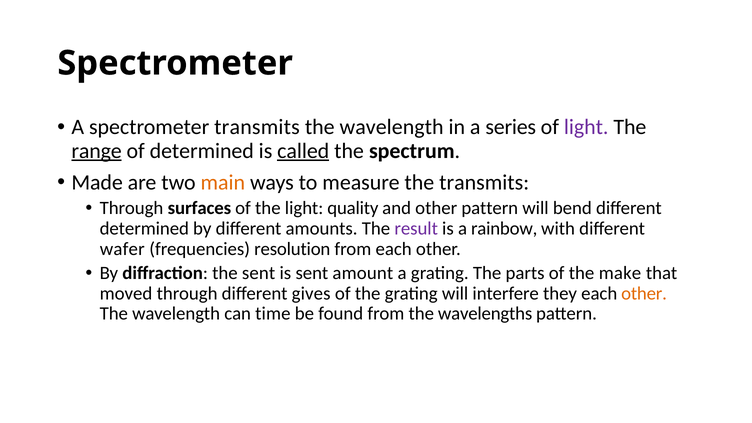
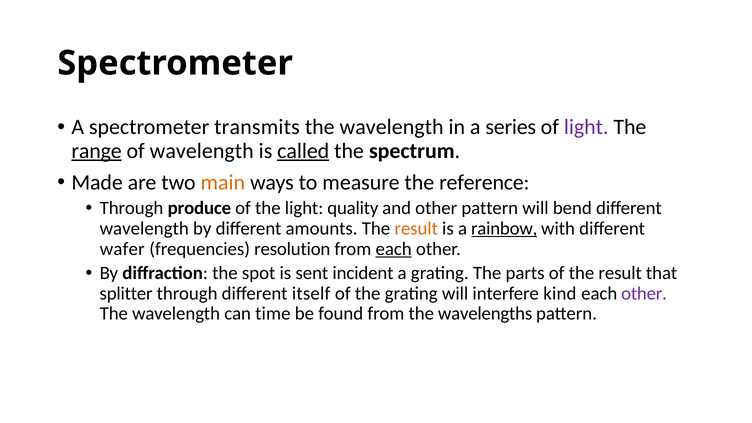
of determined: determined -> wavelength
the transmits: transmits -> reference
surfaces: surfaces -> produce
determined at (144, 229): determined -> wavelength
result at (416, 229) colour: purple -> orange
rainbow underline: none -> present
each at (394, 249) underline: none -> present
the sent: sent -> spot
amount: amount -> incident
of the make: make -> result
moved: moved -> splitter
gives: gives -> itself
they: they -> kind
other at (644, 293) colour: orange -> purple
